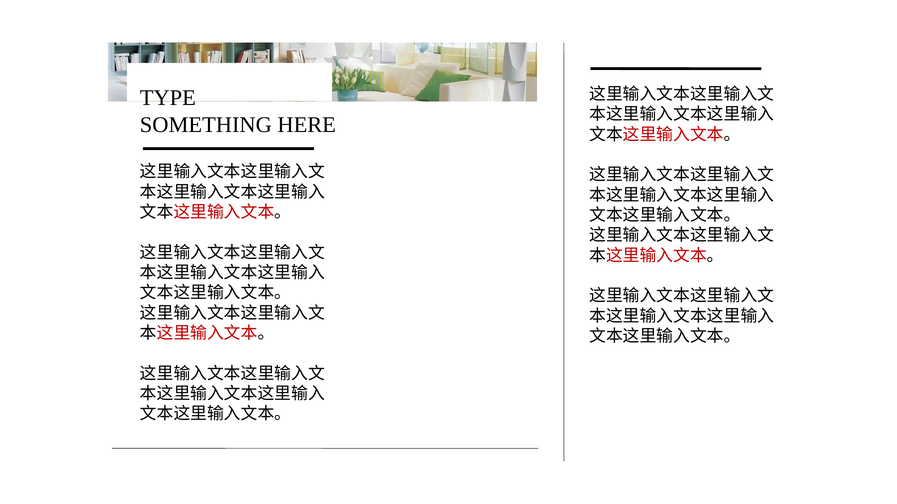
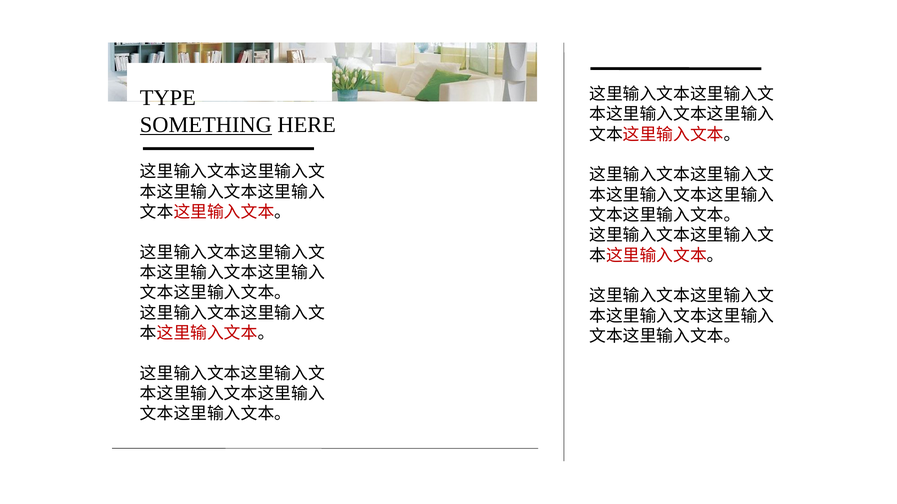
SOMETHING underline: none -> present
